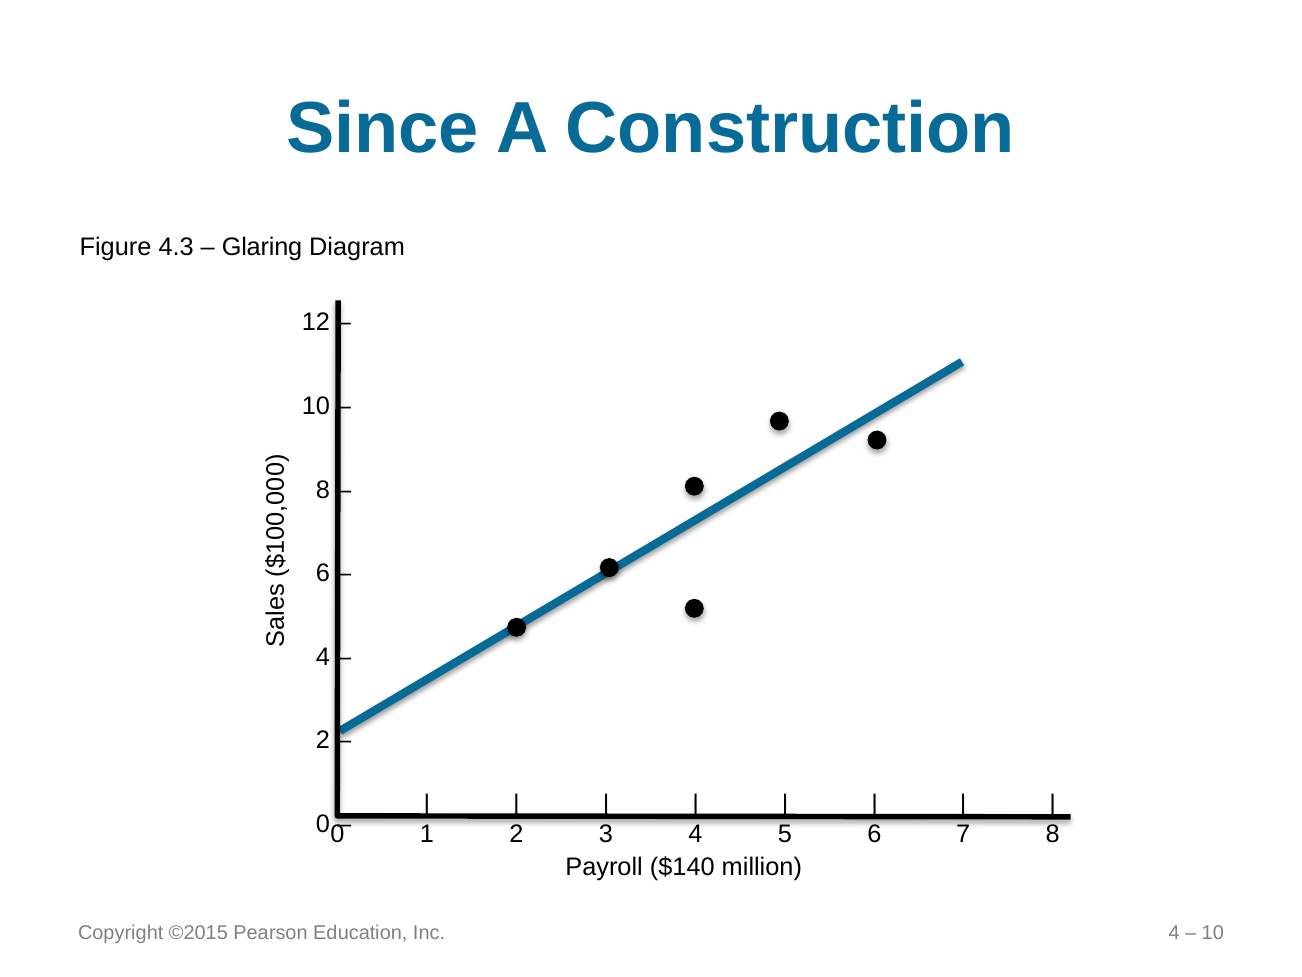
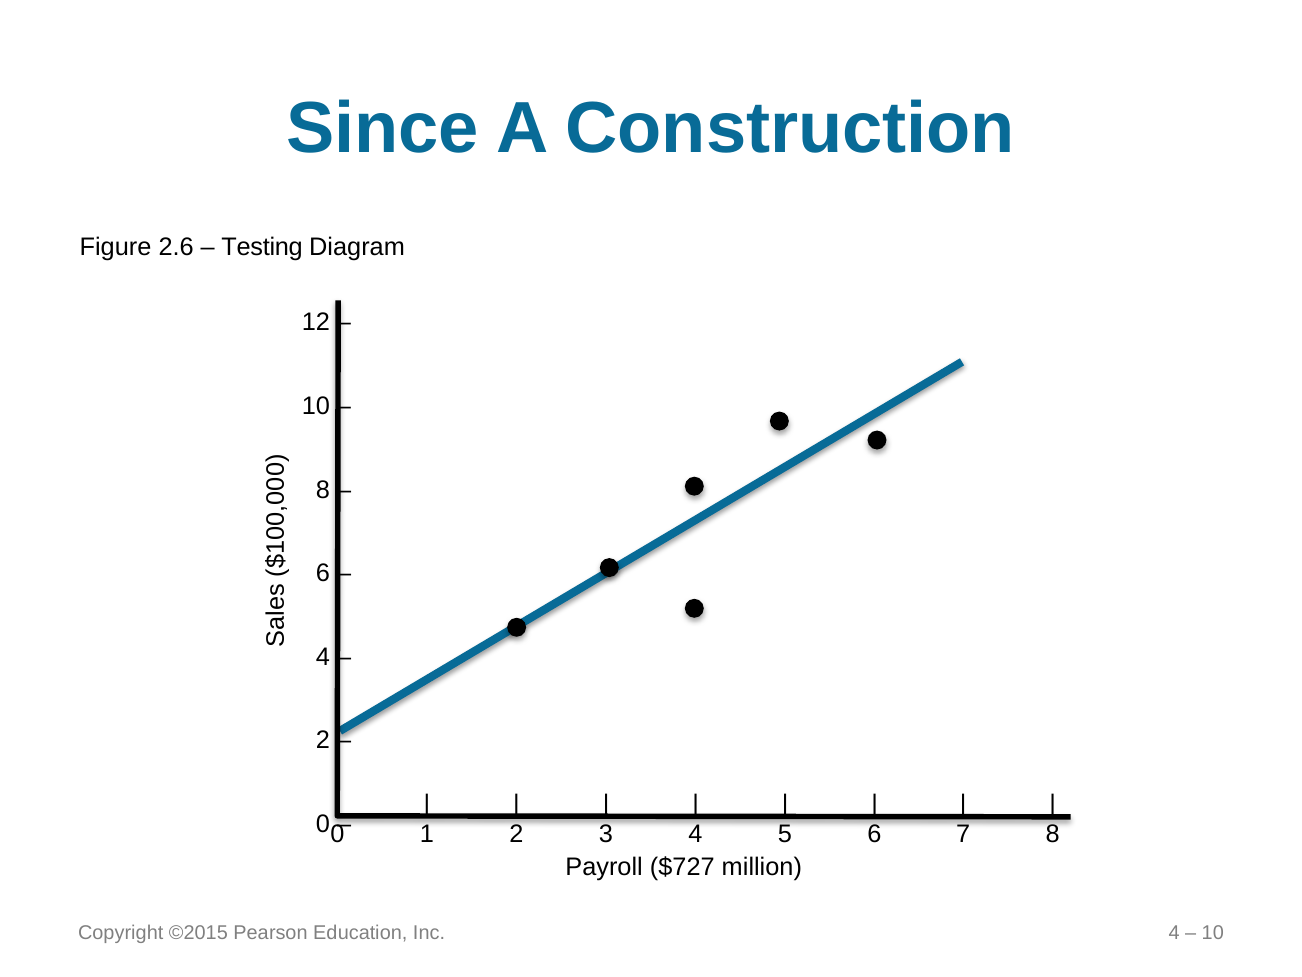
4.3: 4.3 -> 2.6
Glaring: Glaring -> Testing
$140: $140 -> $727
